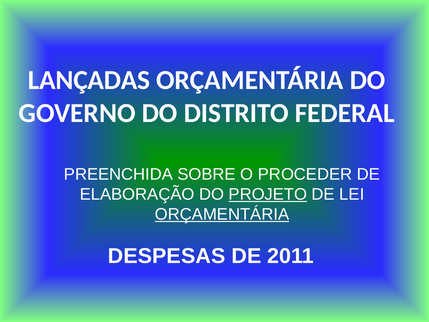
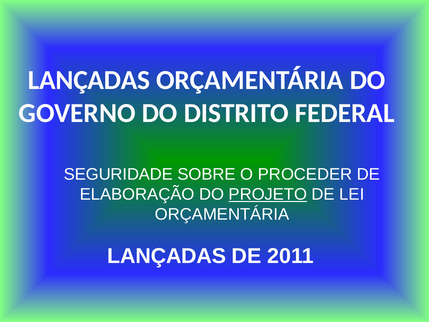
PREENCHIDA: PREENCHIDA -> SEGURIDADE
ORÇAMENTÁRIA at (222, 214) underline: present -> none
DESPESAS at (167, 256): DESPESAS -> LANÇADAS
